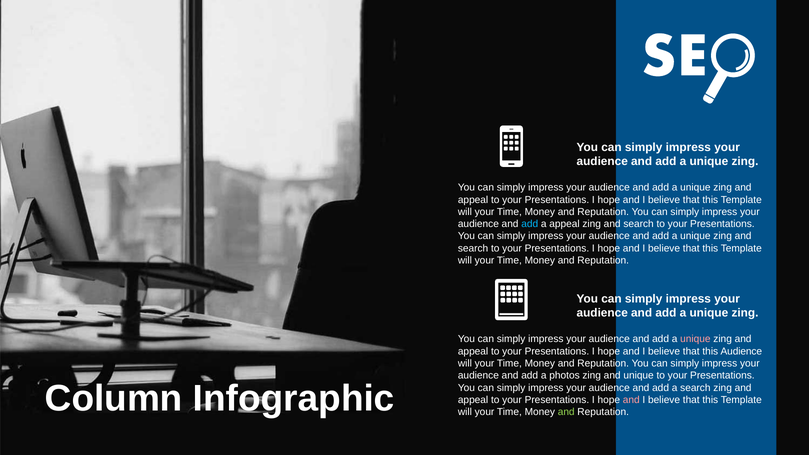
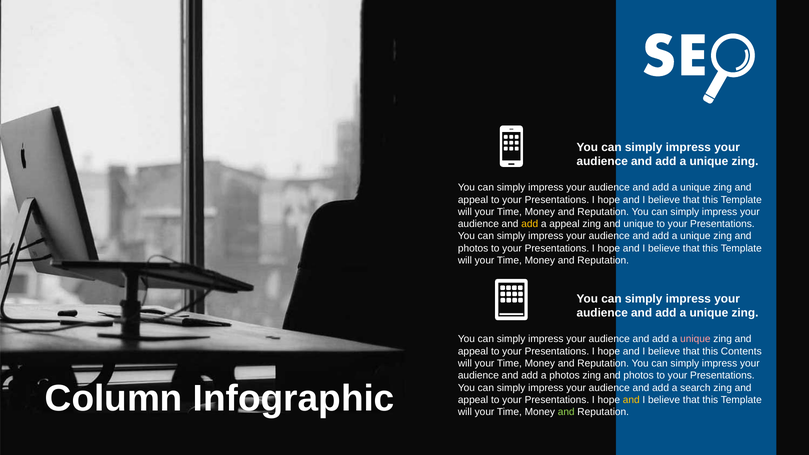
add at (530, 224) colour: light blue -> yellow
search at (639, 224): search -> unique
search at (473, 248): search -> photos
this Audience: Audience -> Contents
unique at (639, 376): unique -> photos
and at (631, 400) colour: pink -> yellow
